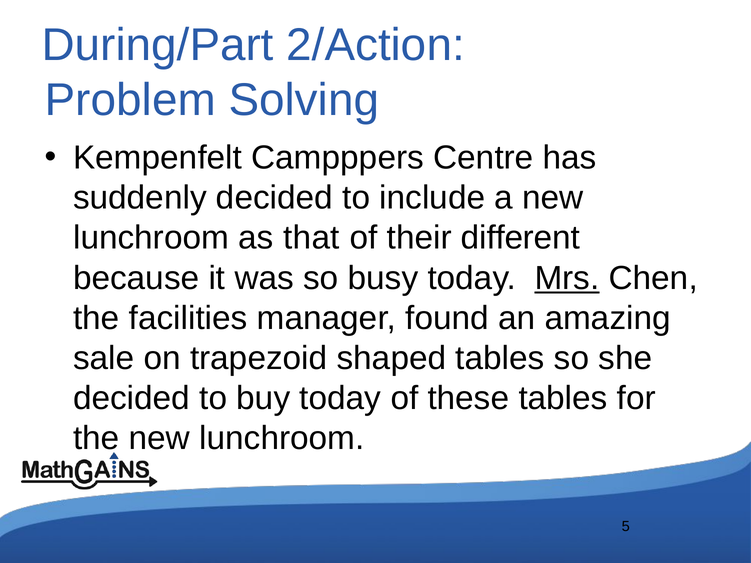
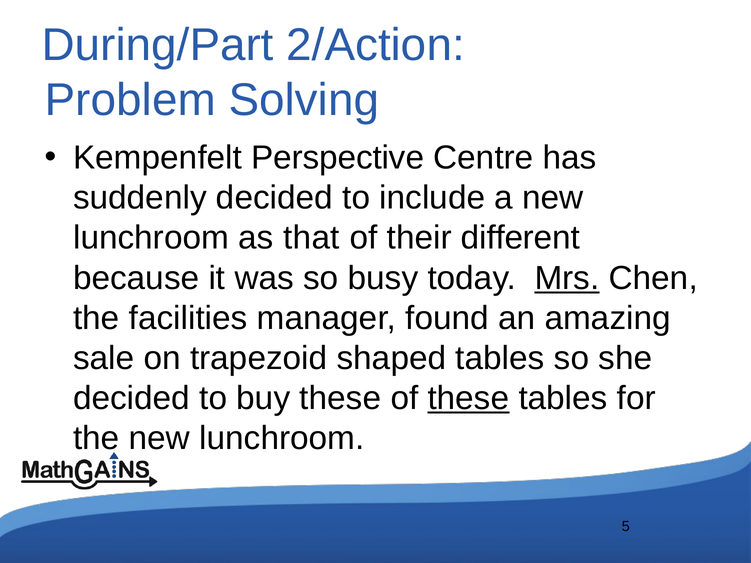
Campppers: Campppers -> Perspective
buy today: today -> these
these at (468, 398) underline: none -> present
